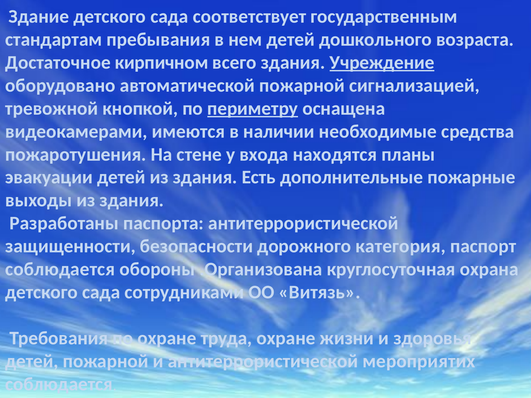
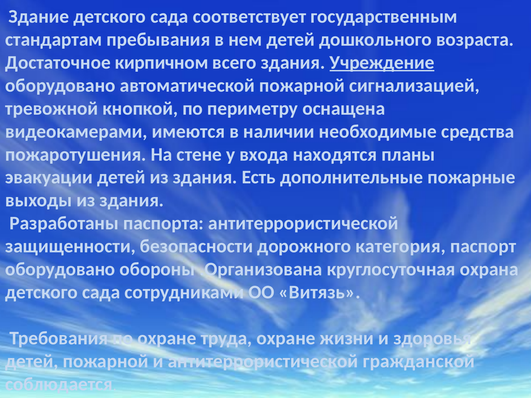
периметру underline: present -> none
соблюдается at (60, 269): соблюдается -> оборудовано
мероприятих: мероприятих -> гражданской
